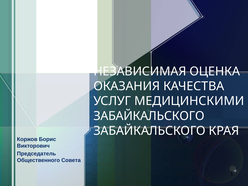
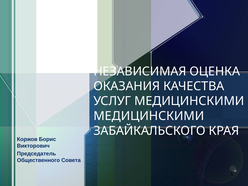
ЗАБАЙКАЛЬСКОГО at (149, 116): ЗАБАЙКАЛЬСКОГО -> МЕДИЦИНСКИМИ
